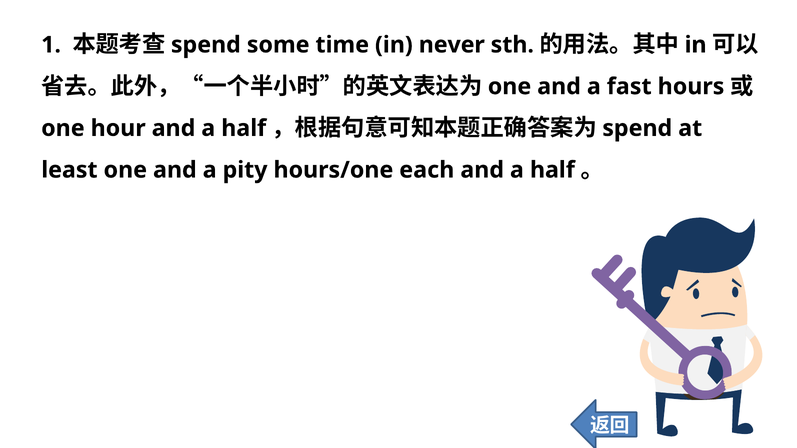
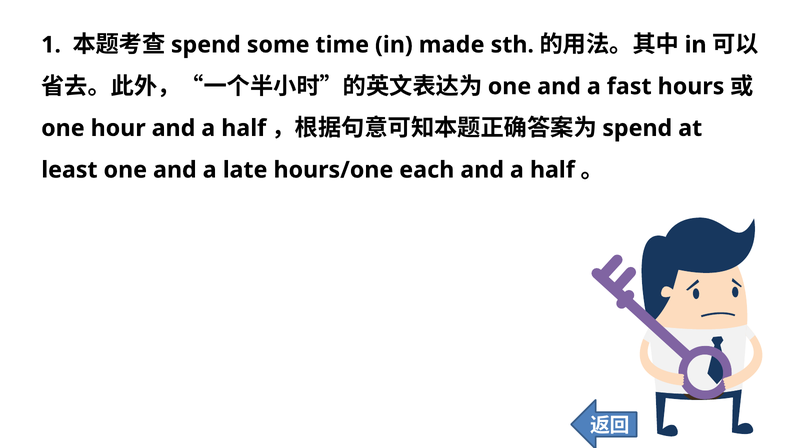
never: never -> made
pity: pity -> late
